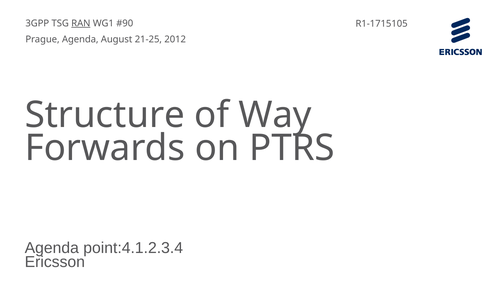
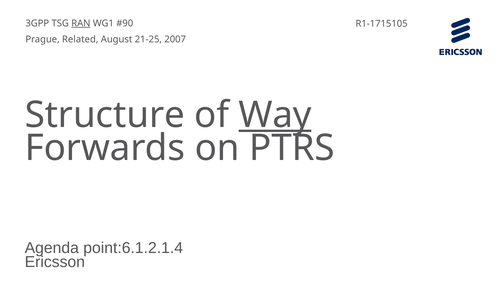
Prague Agenda: Agenda -> Related
2012: 2012 -> 2007
Way underline: none -> present
point:4.1.2.3.4: point:4.1.2.3.4 -> point:6.1.2.1.4
